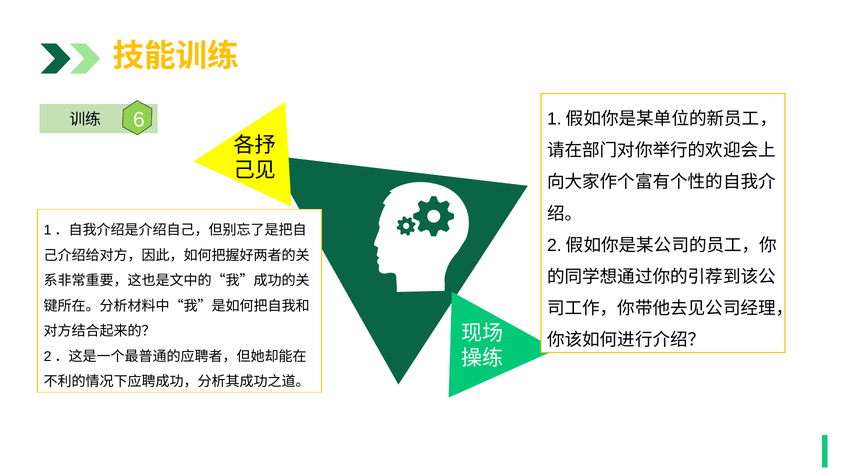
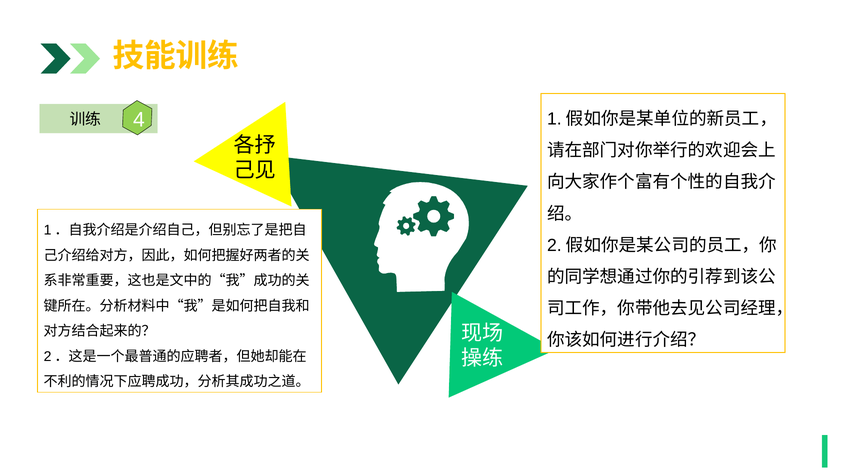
6: 6 -> 4
